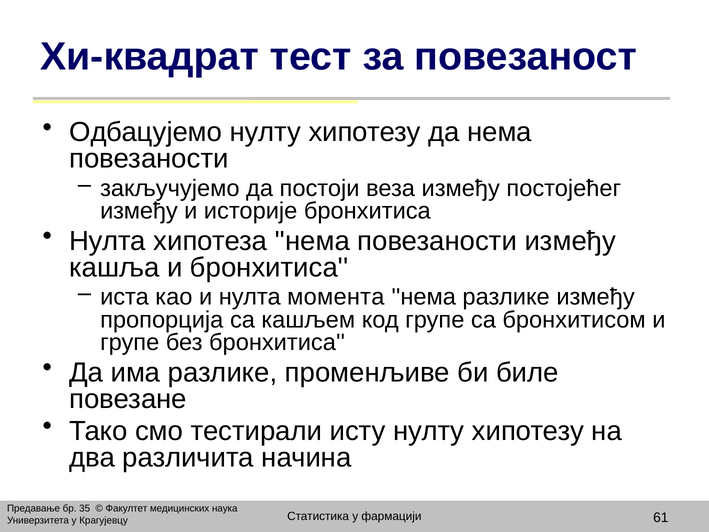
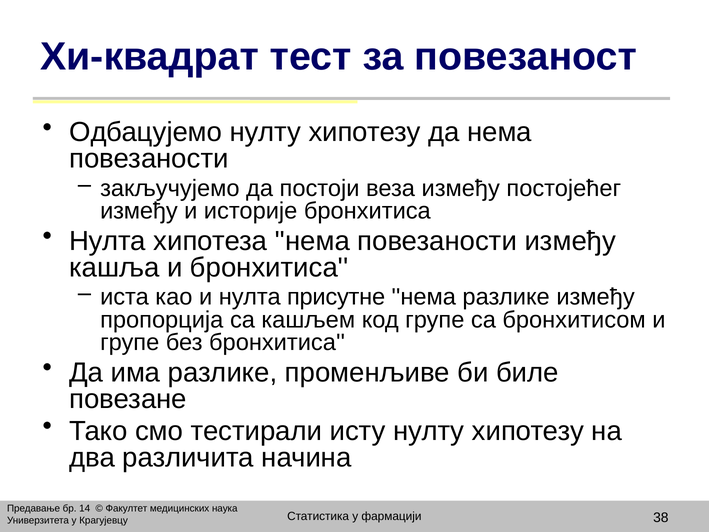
момента: момента -> присутне
35: 35 -> 14
61: 61 -> 38
